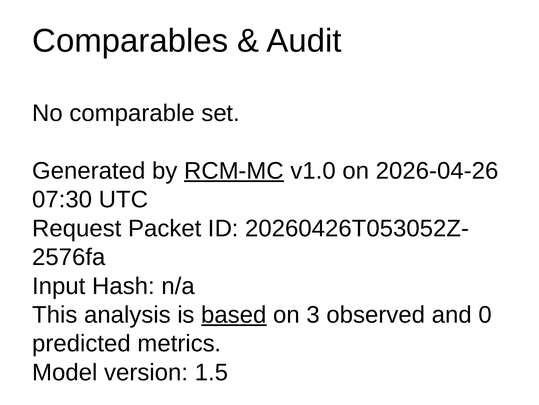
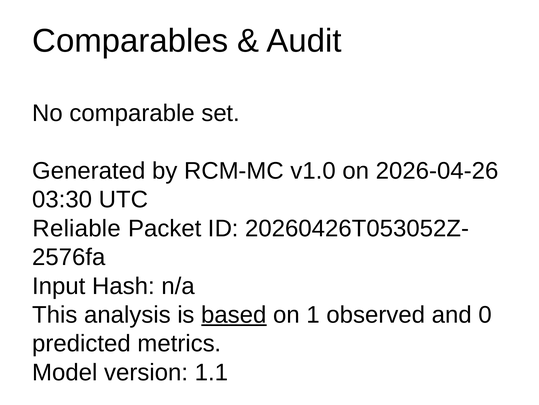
RCM-MC underline: present -> none
07:30: 07:30 -> 03:30
Request: Request -> Reliable
3: 3 -> 1
1.5: 1.5 -> 1.1
